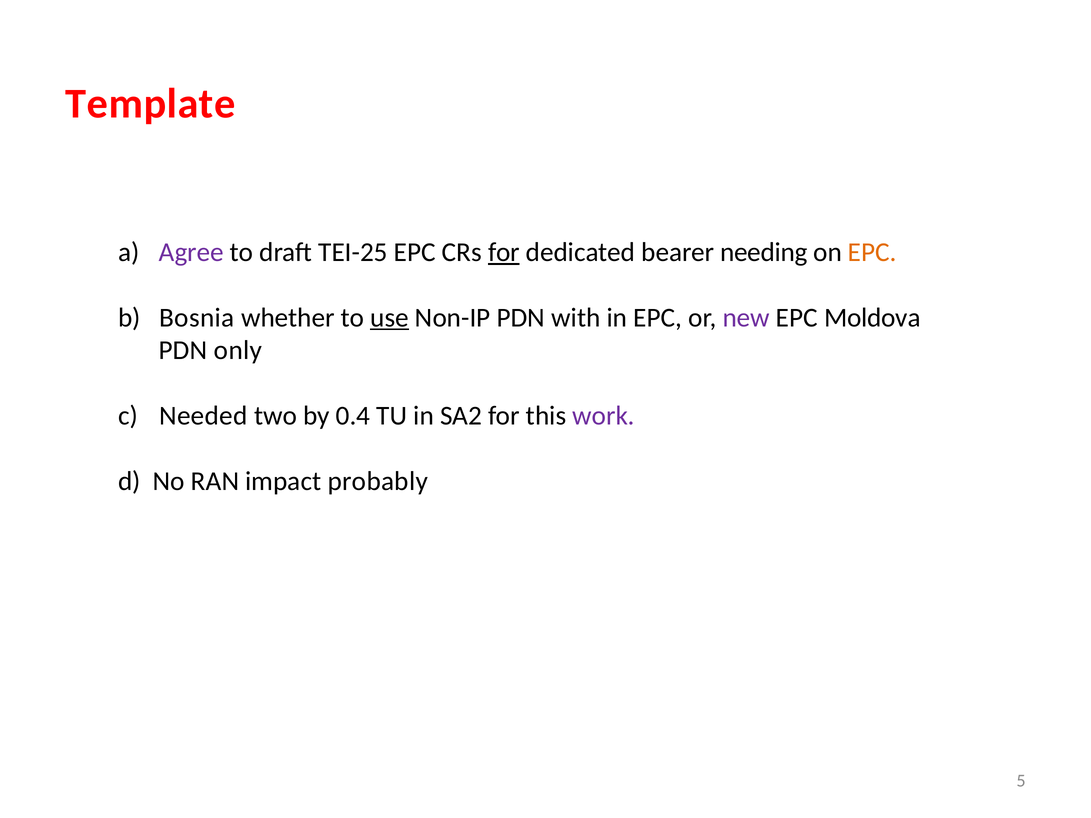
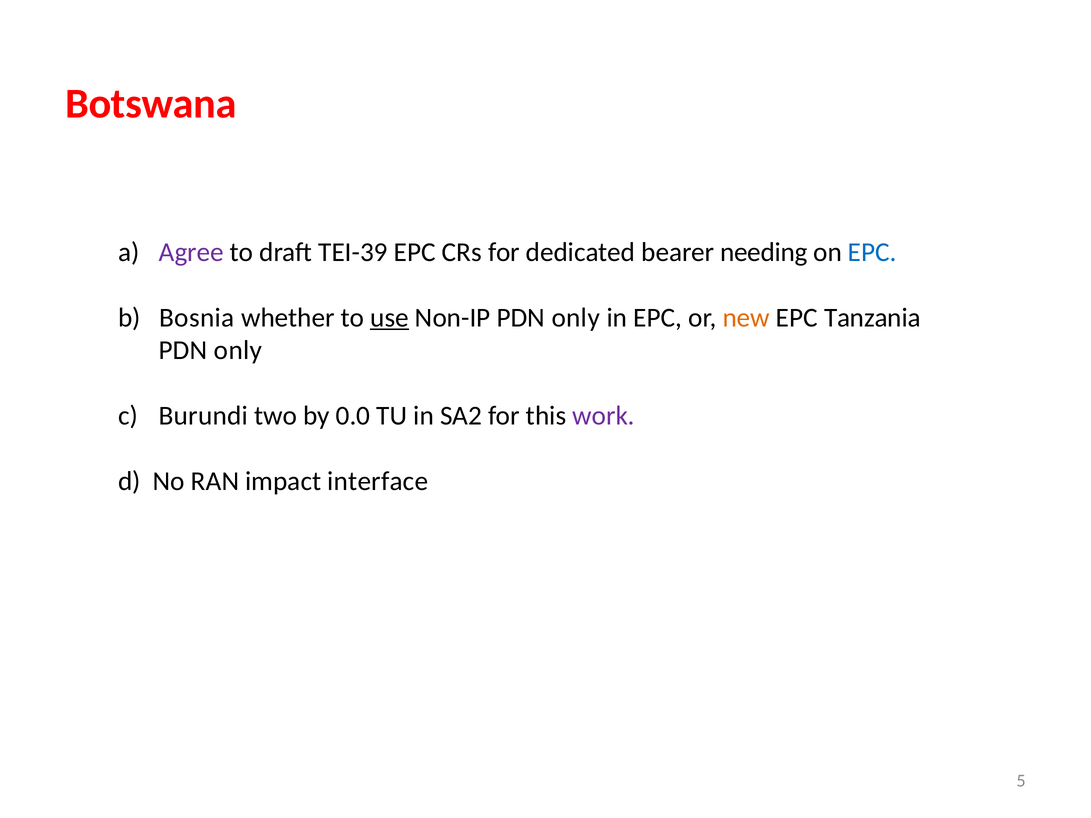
Template: Template -> Botswana
TEI-25: TEI-25 -> TEI-39
for at (504, 252) underline: present -> none
EPC at (872, 252) colour: orange -> blue
Non-IP PDN with: with -> only
new colour: purple -> orange
Moldova: Moldova -> Tanzania
Needed: Needed -> Burundi
0.4: 0.4 -> 0.0
probably: probably -> interface
